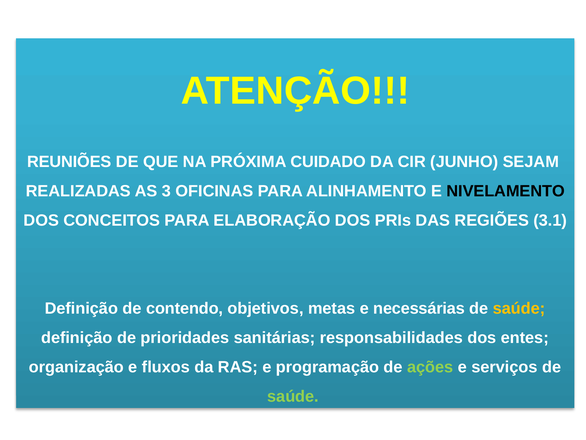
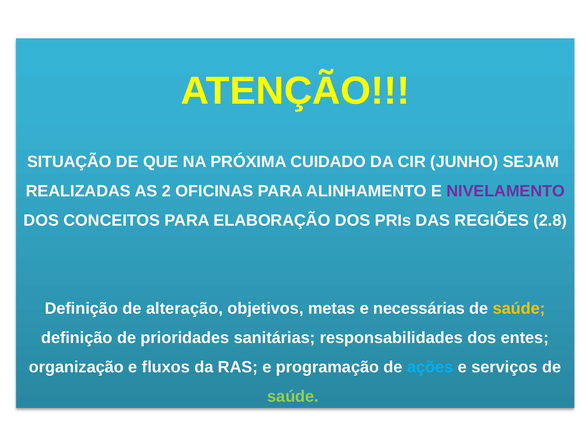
REUNIÕES: REUNIÕES -> SITUAÇÃO
3: 3 -> 2
NIVELAMENTO colour: black -> purple
3.1: 3.1 -> 2.8
contendo: contendo -> alteração
ações colour: light green -> light blue
